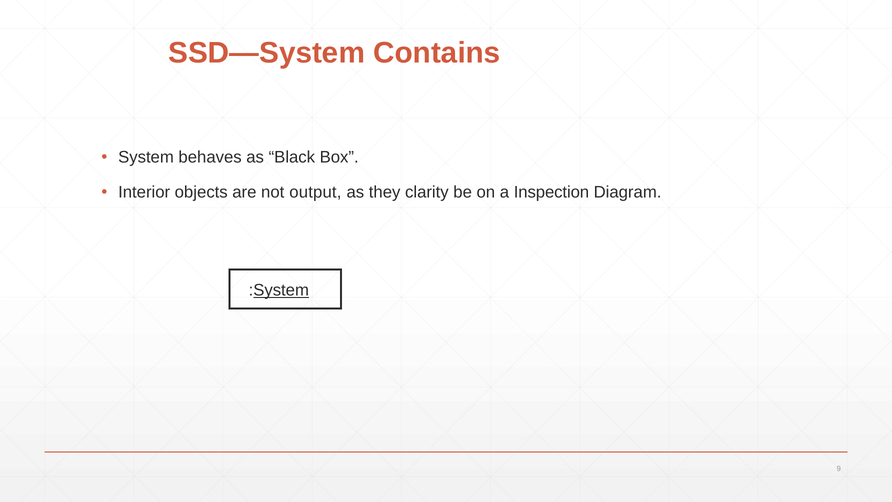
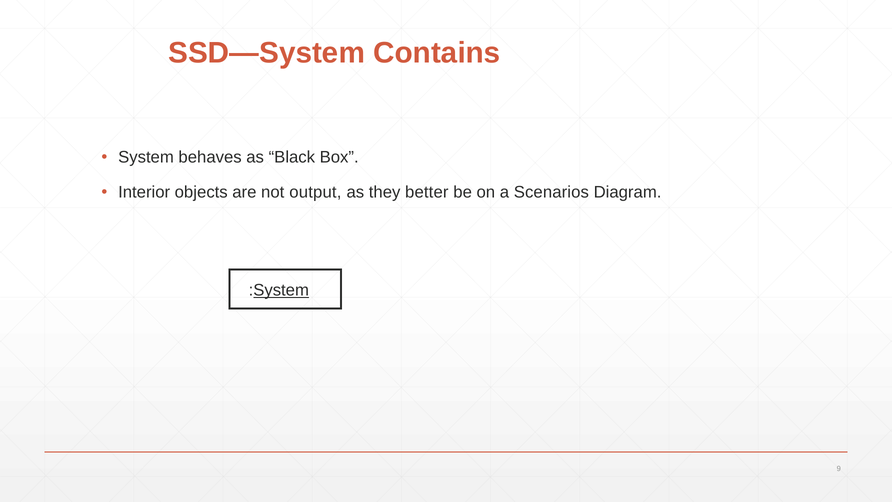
clarity: clarity -> better
Inspection: Inspection -> Scenarios
